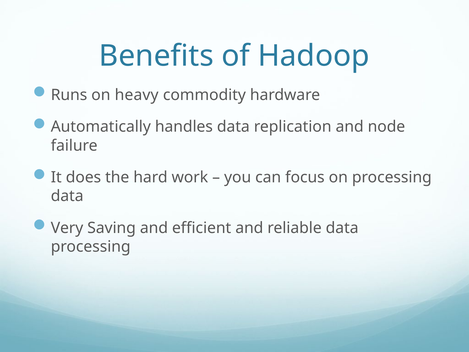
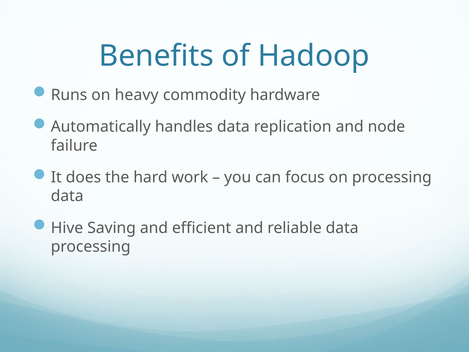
Very: Very -> Hive
